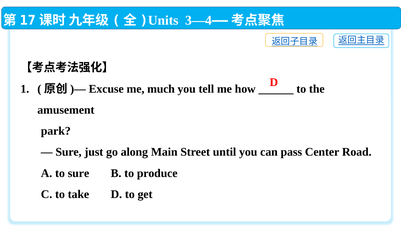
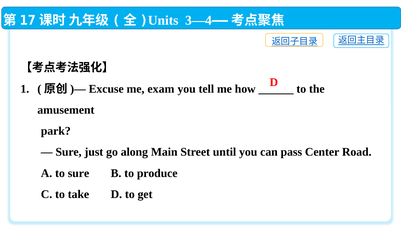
much: much -> exam
